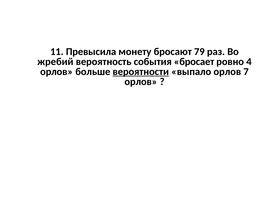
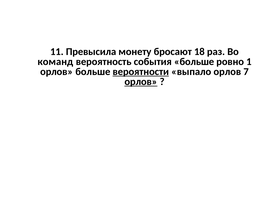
79: 79 -> 18
жребий: жребий -> команд
события бросает: бросает -> больше
4: 4 -> 1
орлов at (141, 82) underline: none -> present
